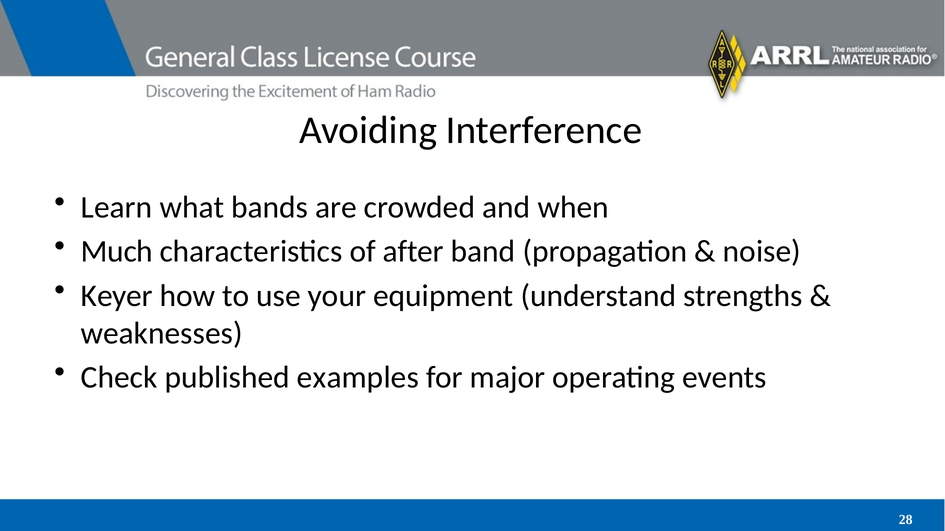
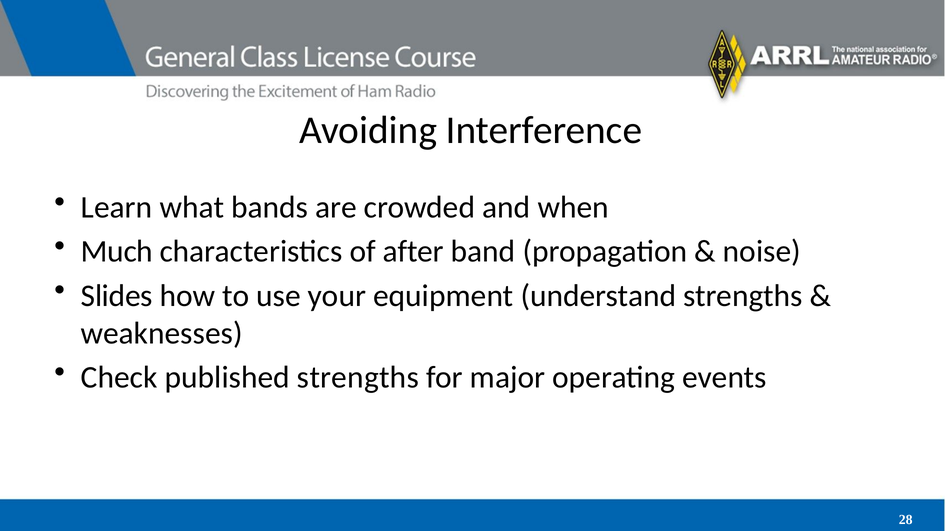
Keyer: Keyer -> Slides
published examples: examples -> strengths
